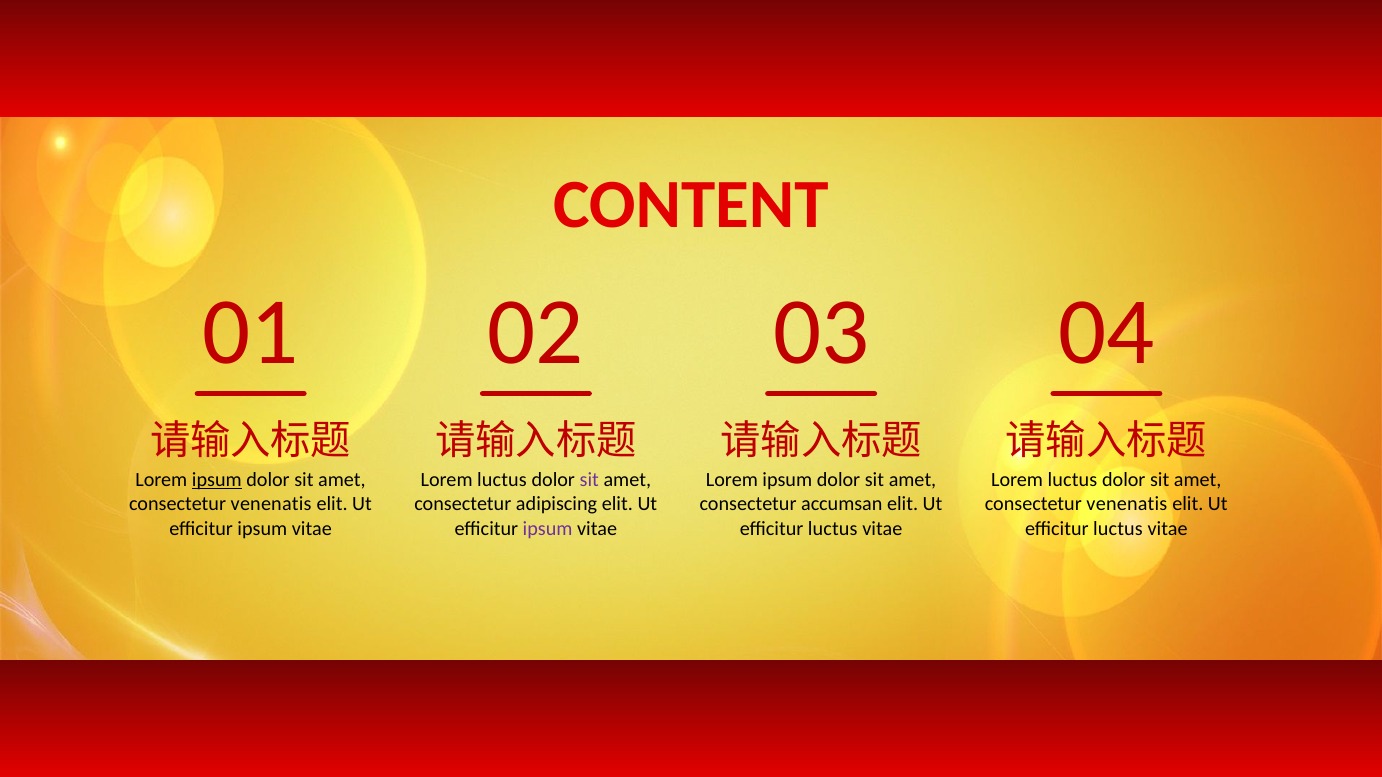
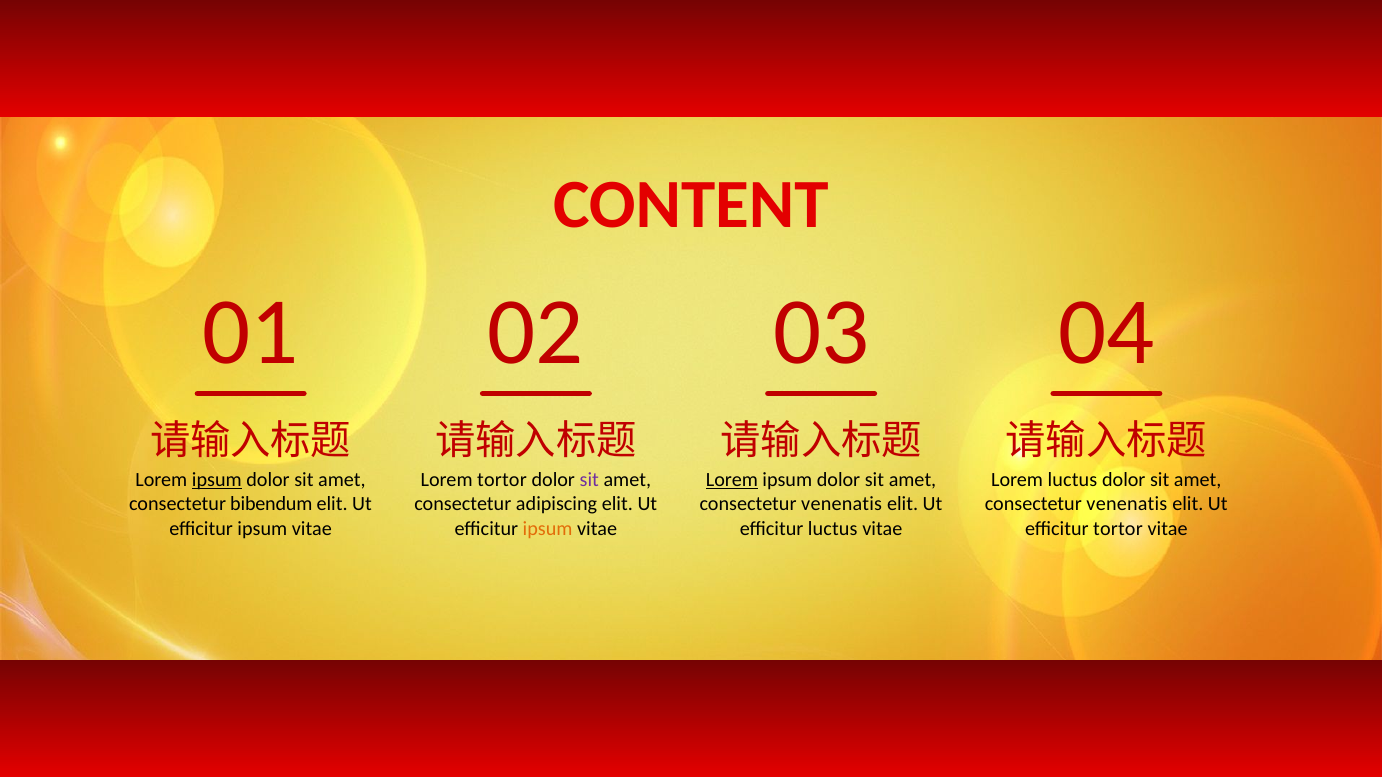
luctus at (502, 480): luctus -> tortor
Lorem at (732, 480) underline: none -> present
venenatis at (271, 504): venenatis -> bibendum
accumsan at (842, 504): accumsan -> venenatis
ipsum at (548, 529) colour: purple -> orange
luctus at (1118, 529): luctus -> tortor
